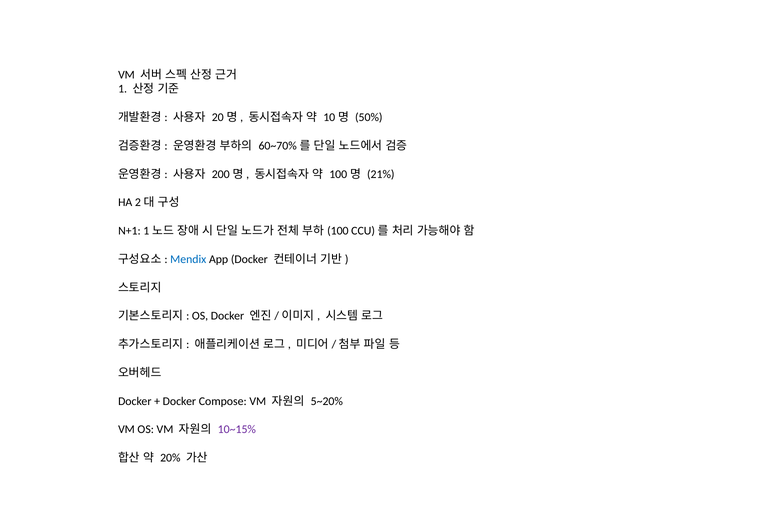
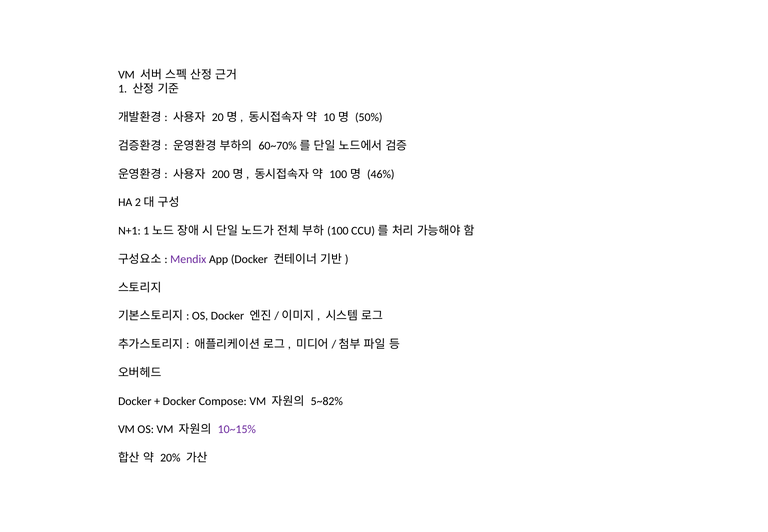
21%: 21% -> 46%
Mendix colour: blue -> purple
5~20%: 5~20% -> 5~82%
